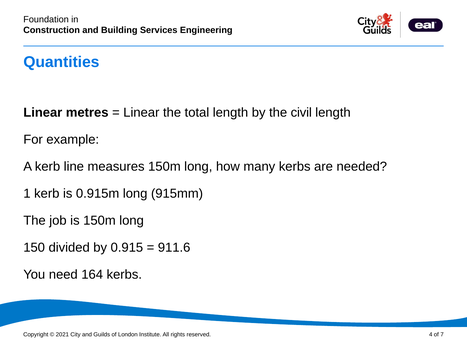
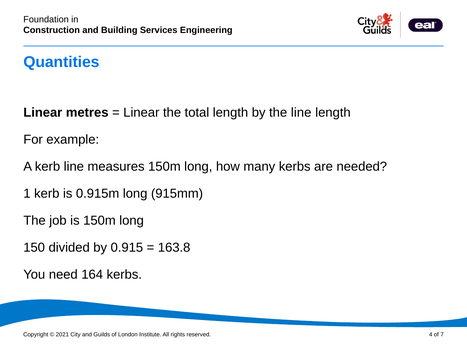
the civil: civil -> line
911.6: 911.6 -> 163.8
